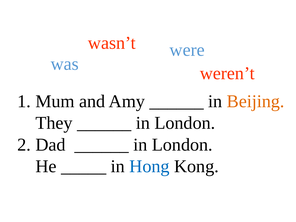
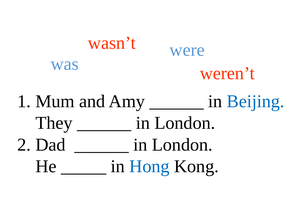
Beijing colour: orange -> blue
